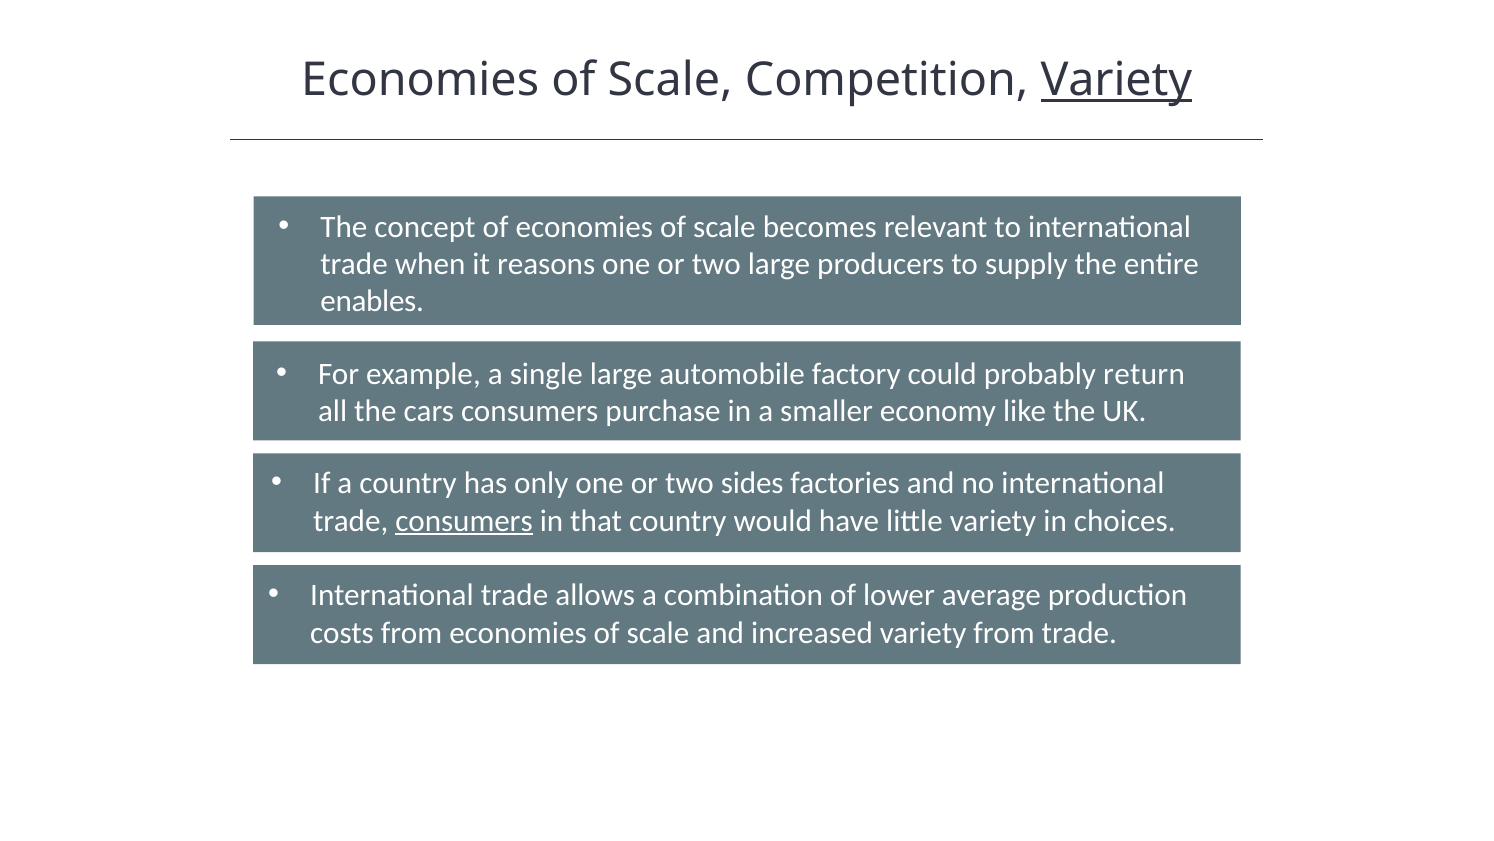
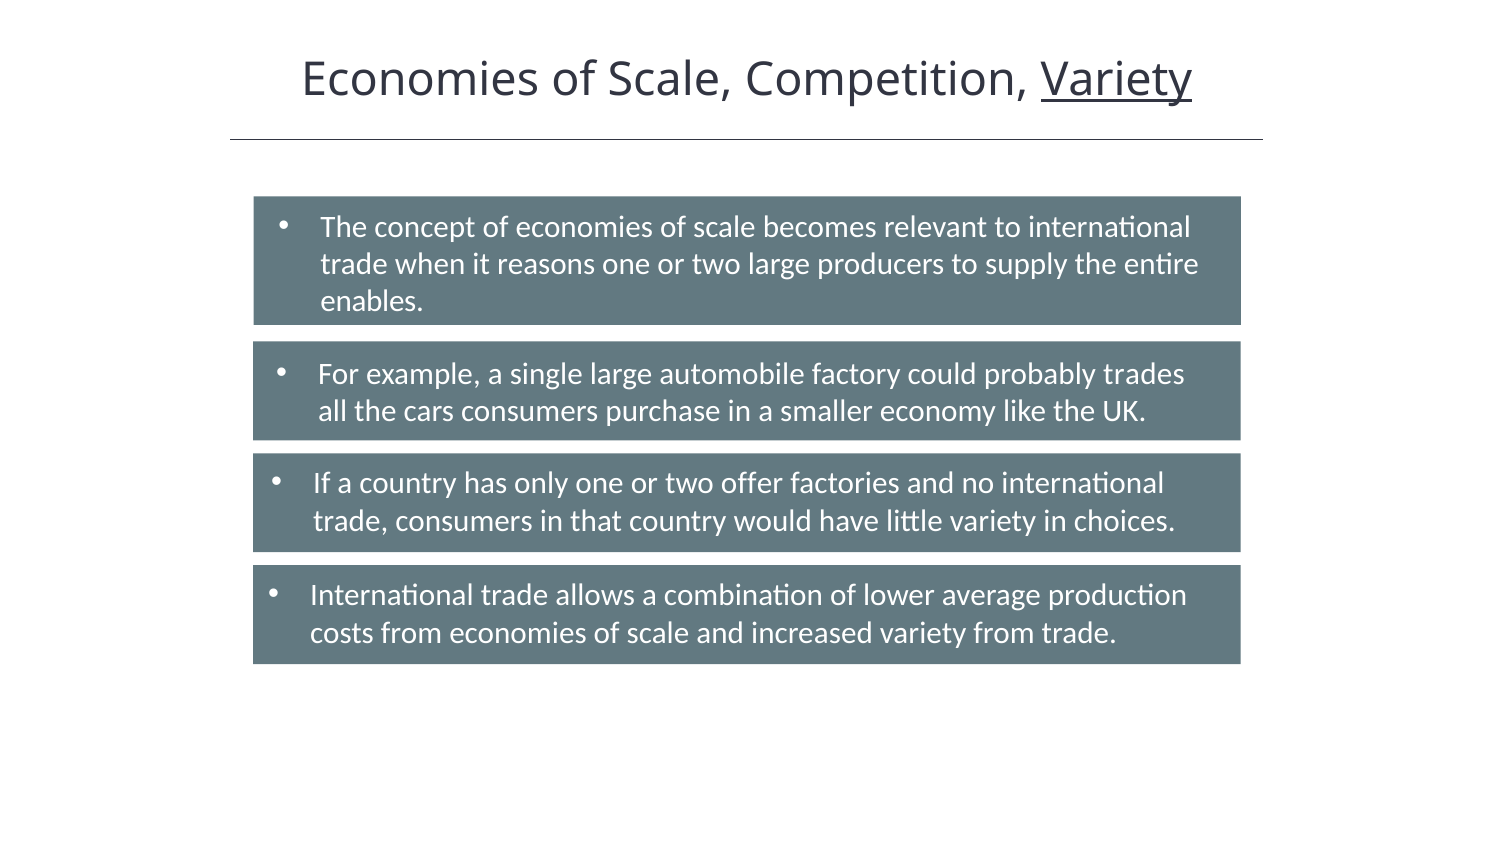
return: return -> trades
sides: sides -> offer
consumers at (464, 520) underline: present -> none
